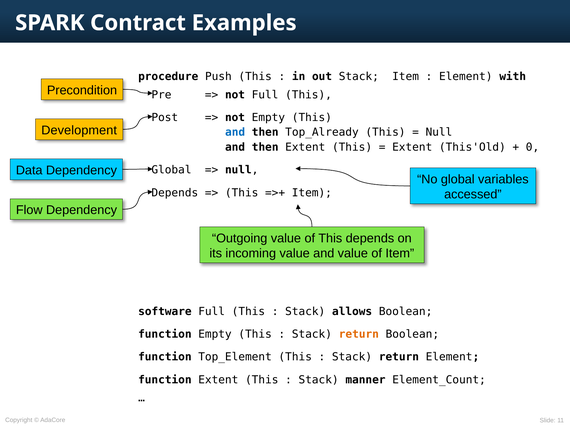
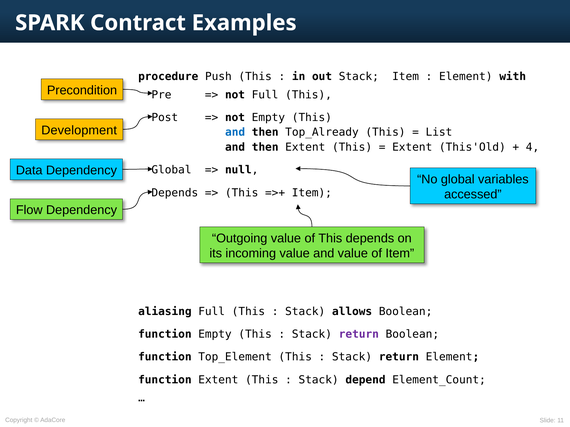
Null at (439, 132): Null -> List
0: 0 -> 4
software: software -> aliasing
return at (359, 335) colour: orange -> purple
manner: manner -> depend
